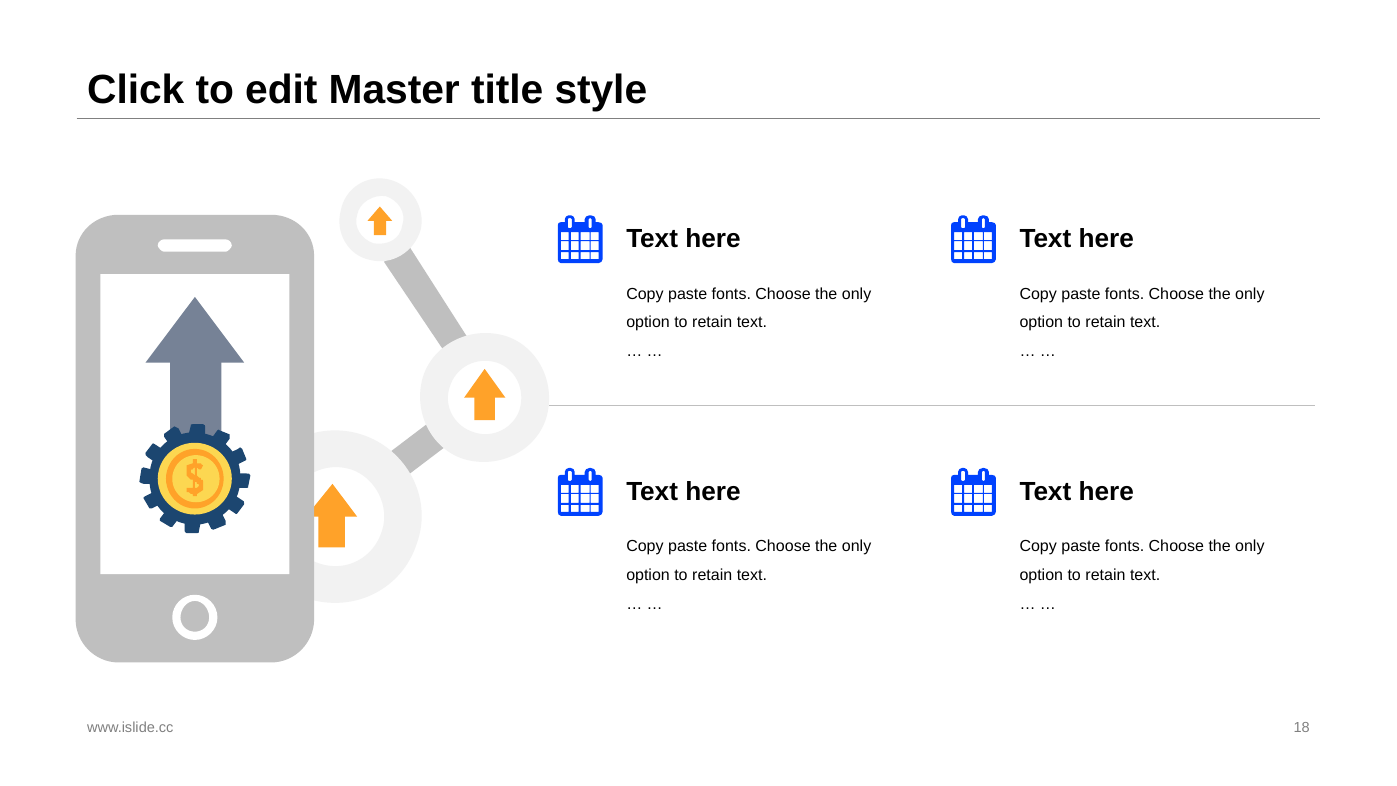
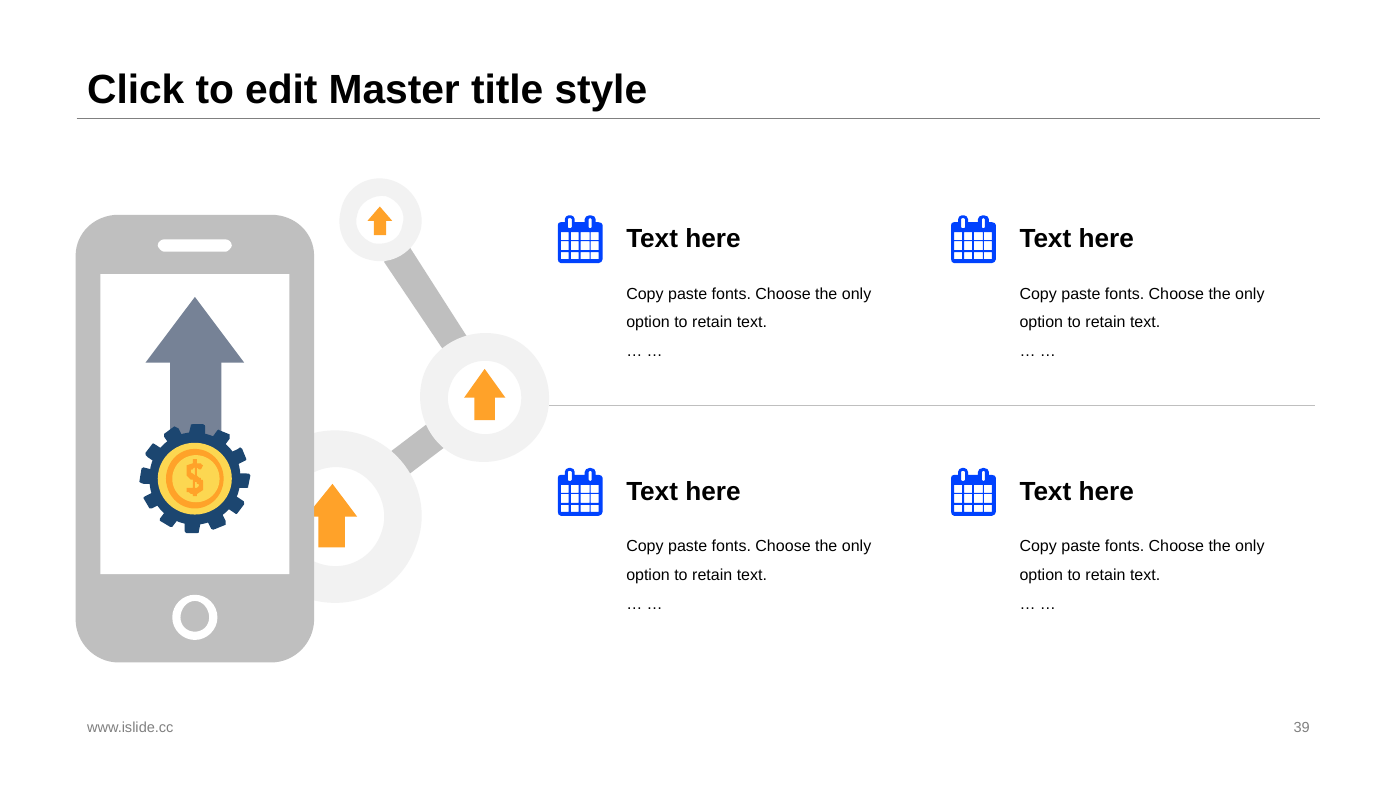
18: 18 -> 39
